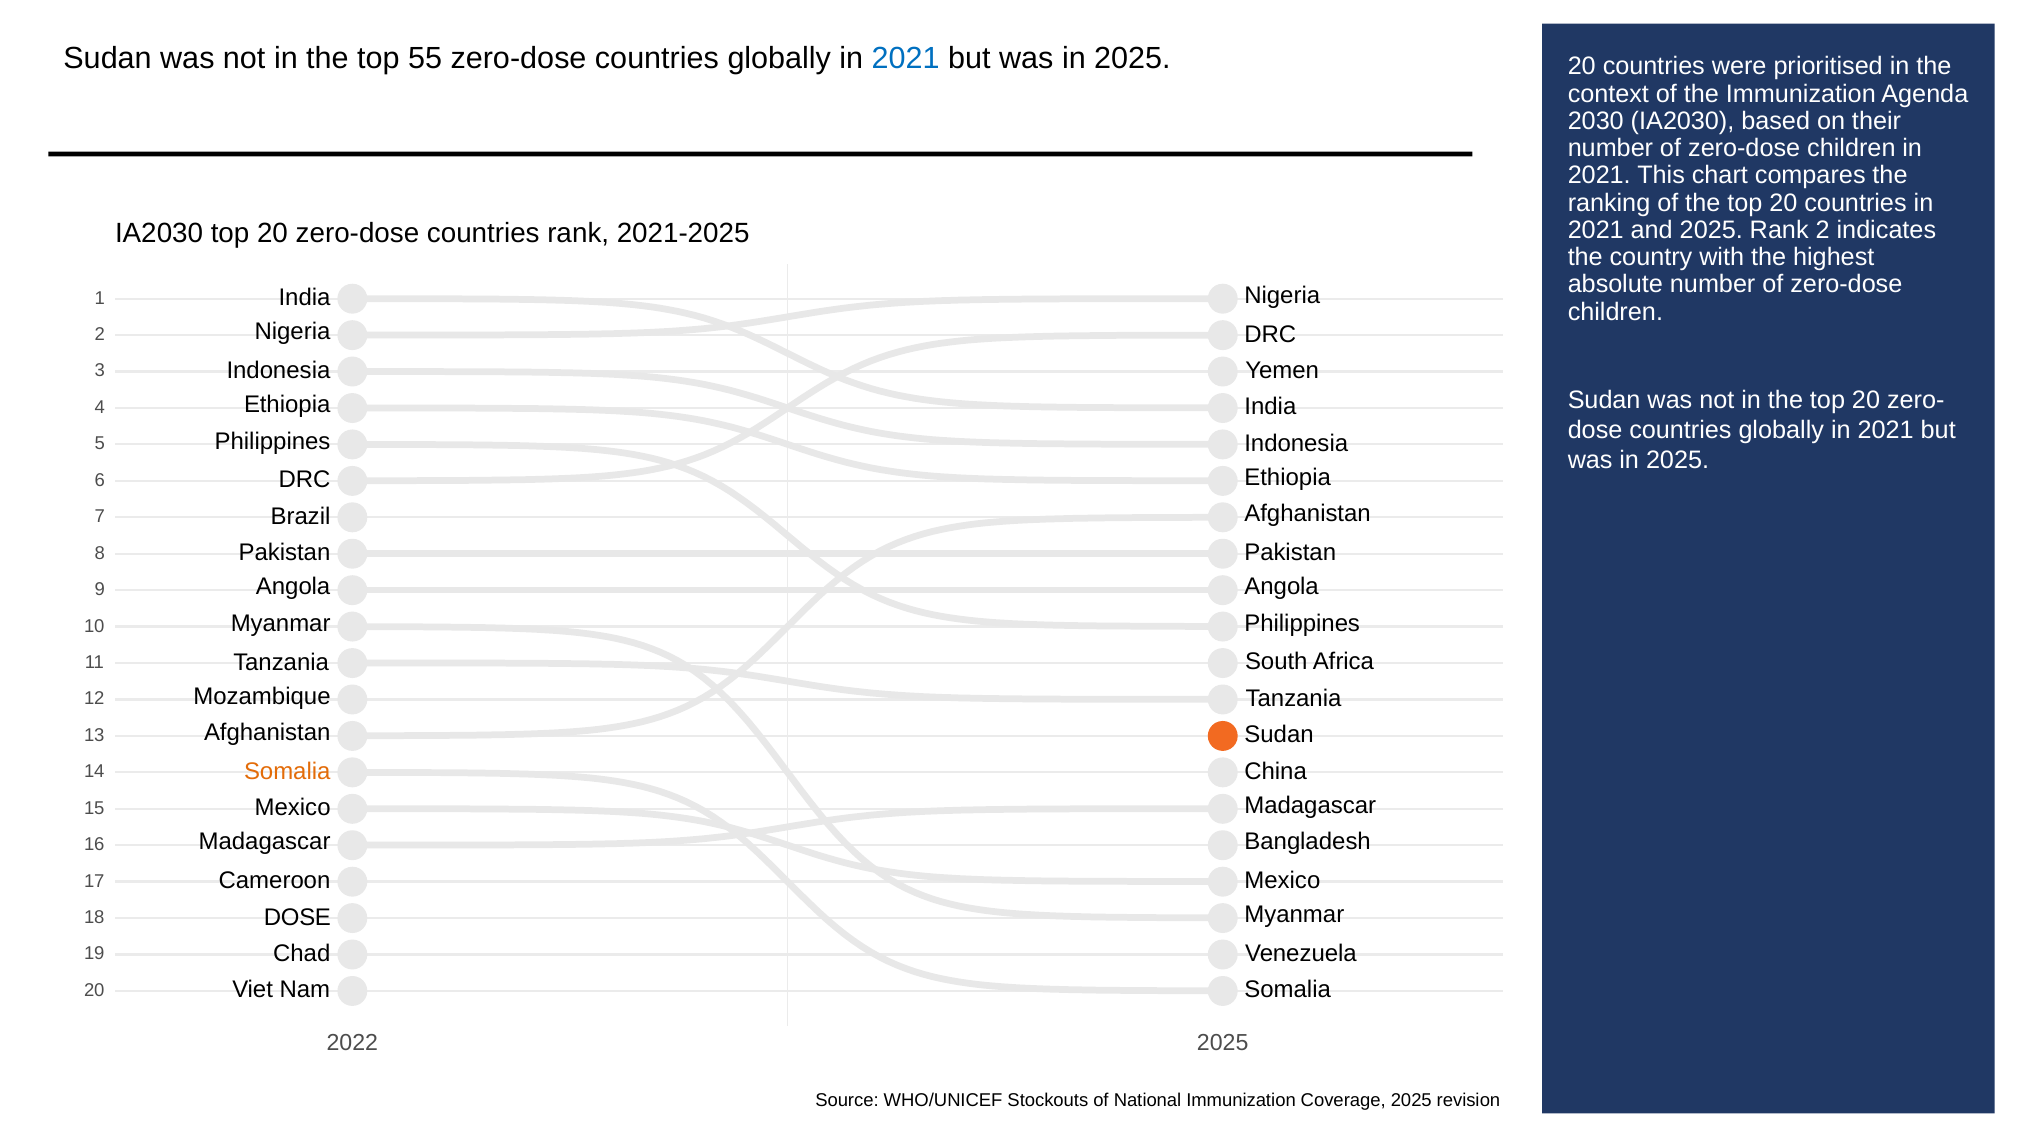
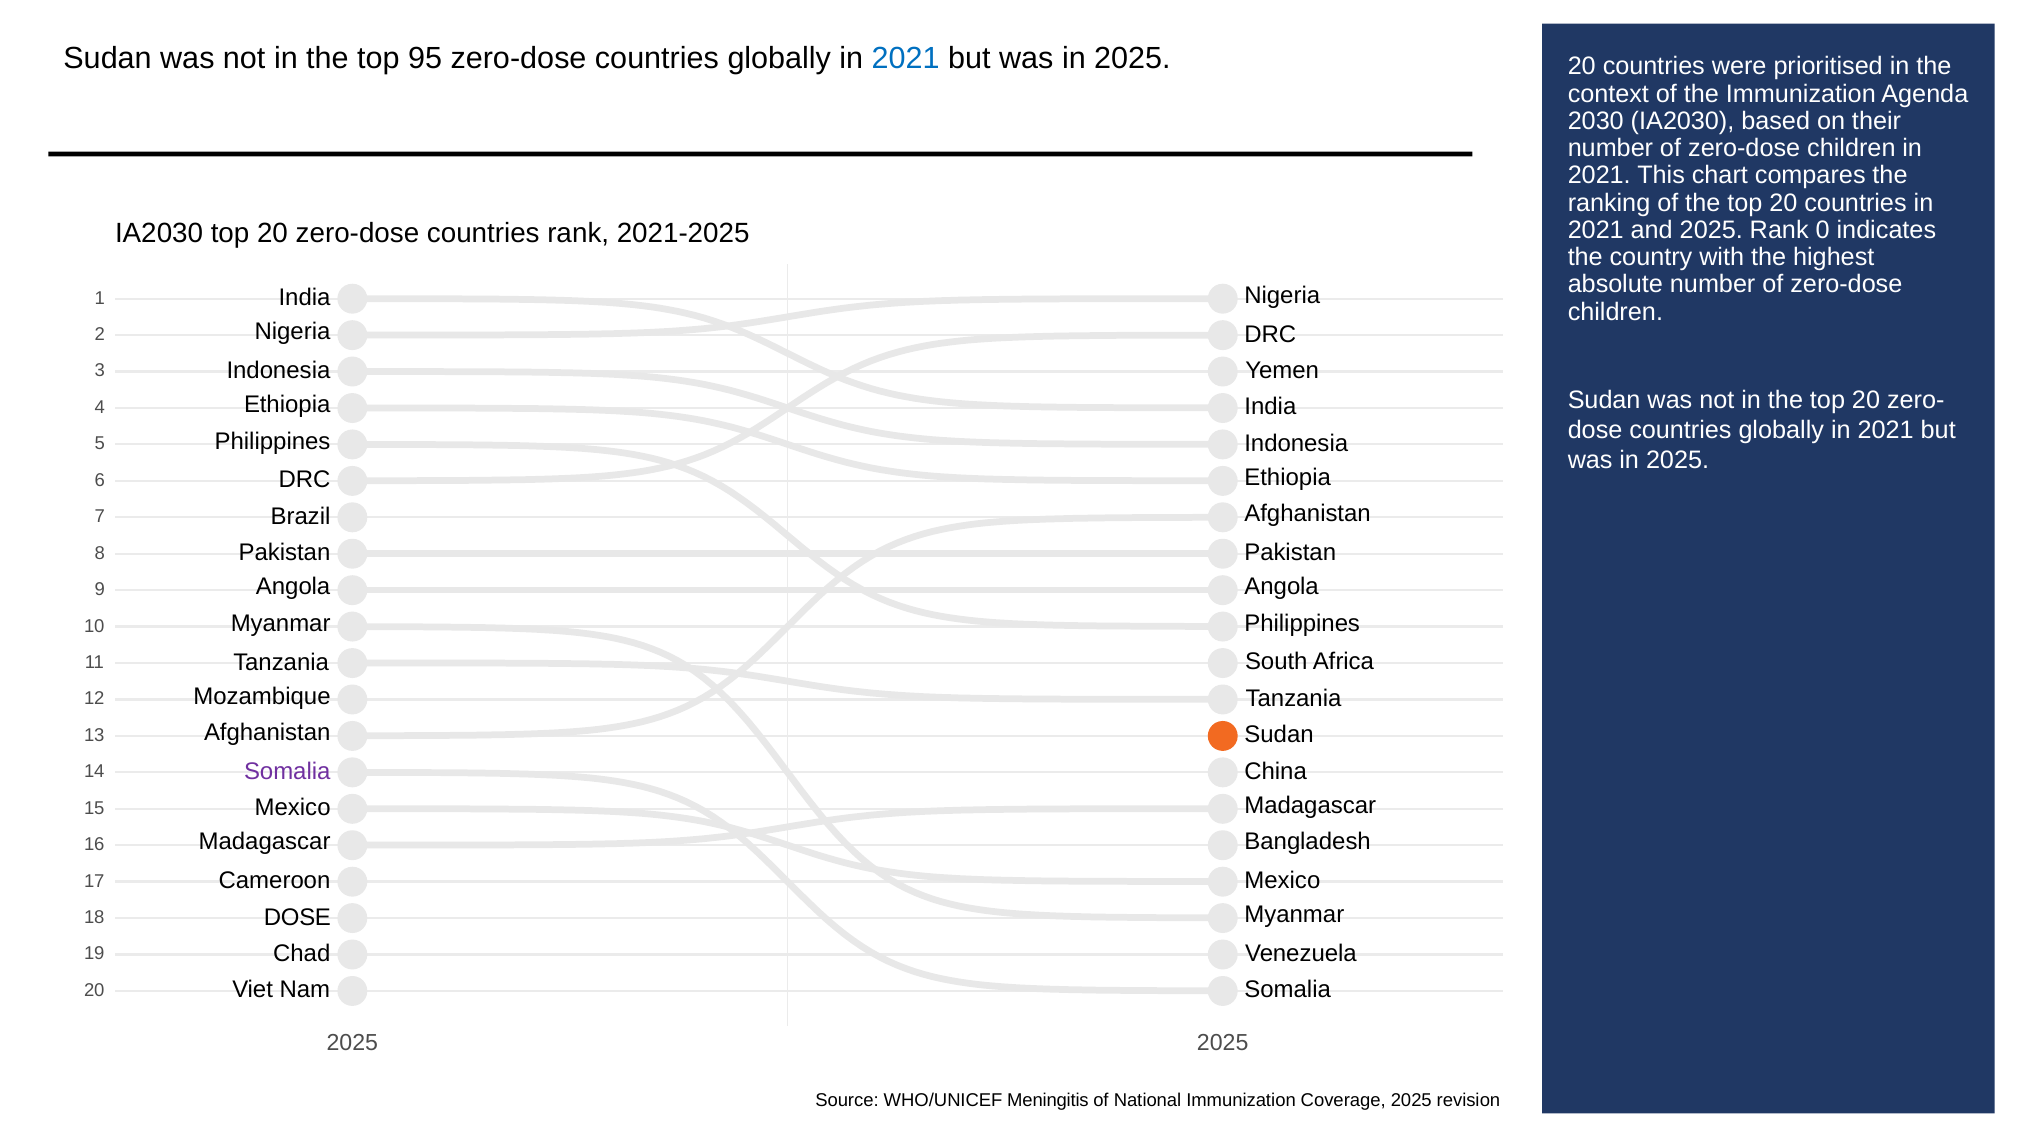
55: 55 -> 95
Rank 2: 2 -> 0
Somalia at (287, 771) colour: orange -> purple
2022 at (352, 1043): 2022 -> 2025
Stockouts: Stockouts -> Meningitis
